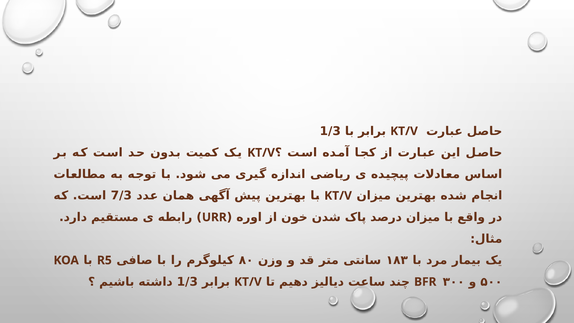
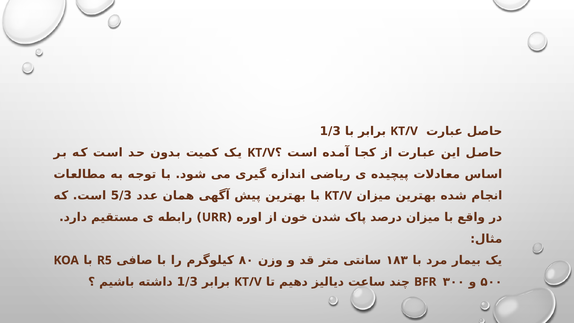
7/3: 7/3 -> 5/3
